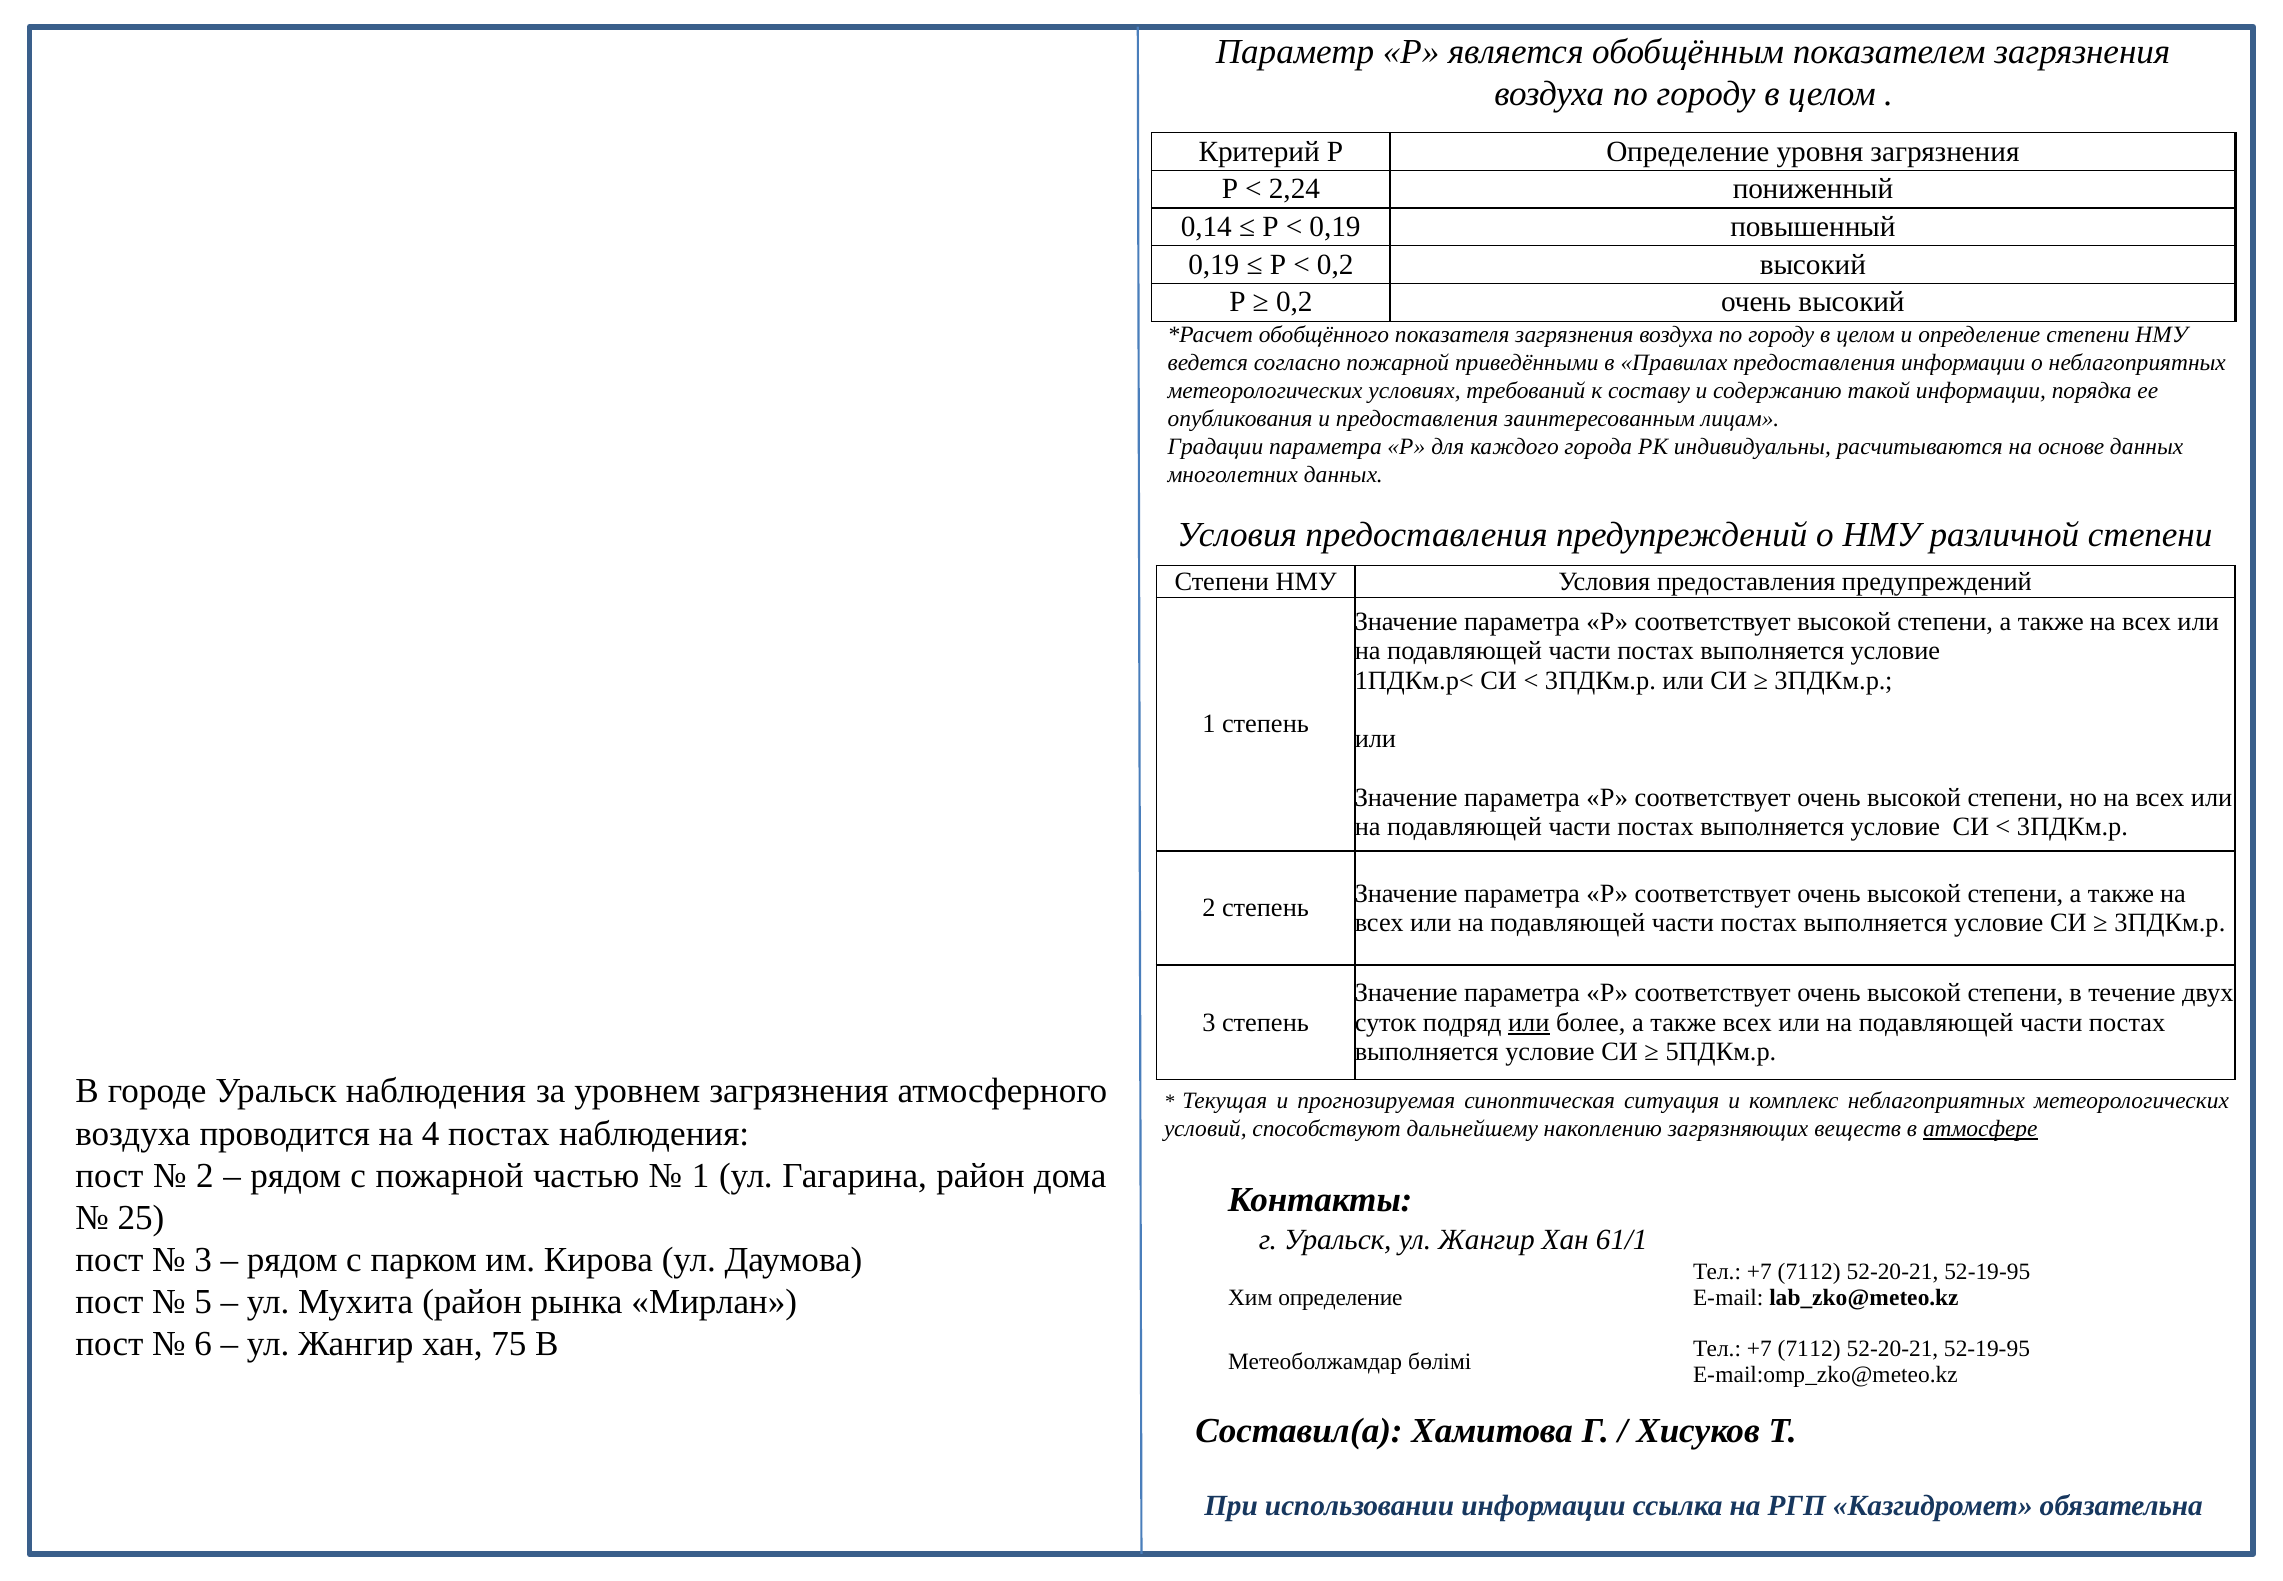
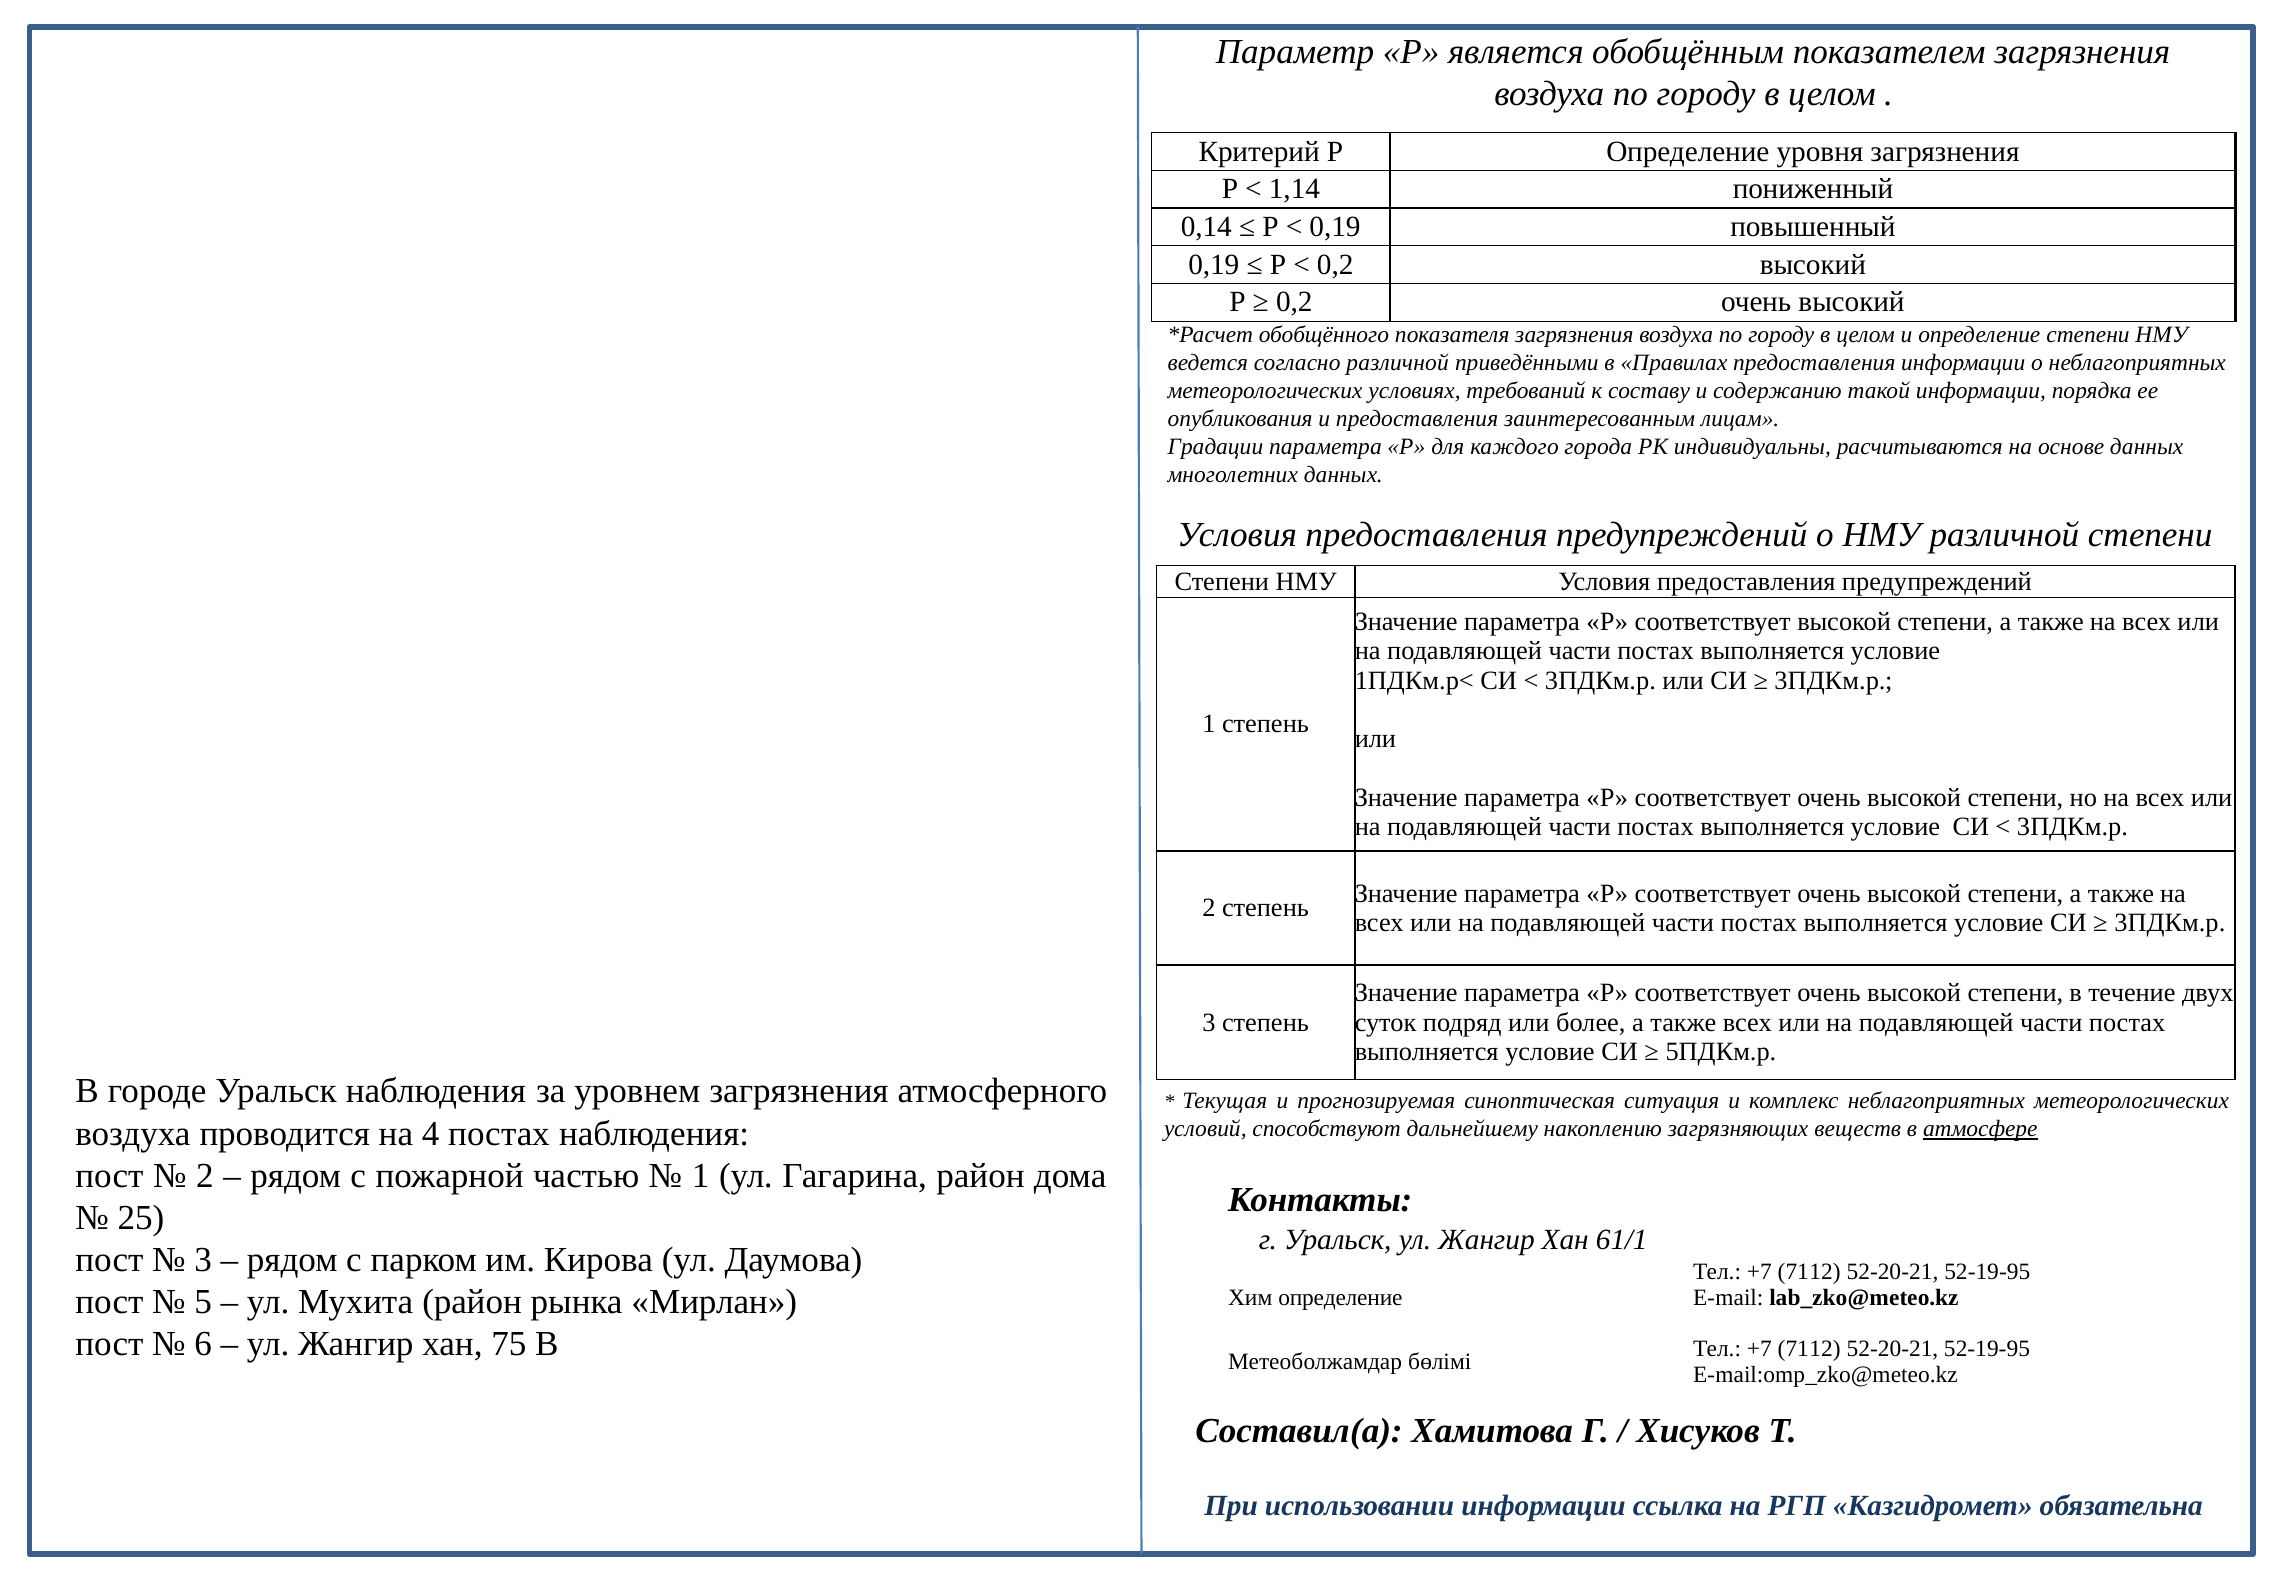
2,24: 2,24 -> 1,14
согласно пожарной: пожарной -> различной
или at (1529, 1022) underline: present -> none
